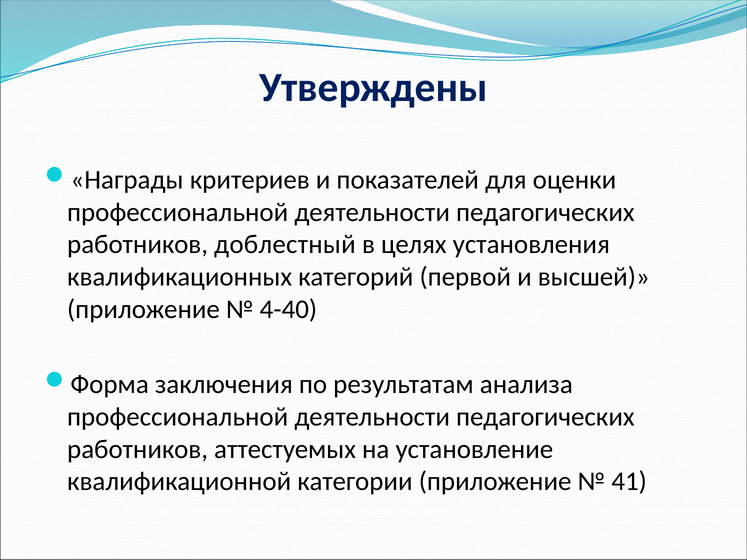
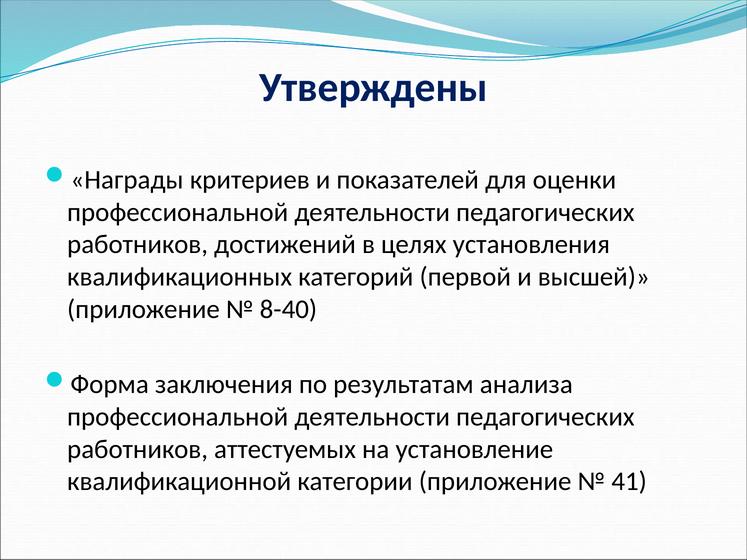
доблестный: доблестный -> достижений
4-40: 4-40 -> 8-40
